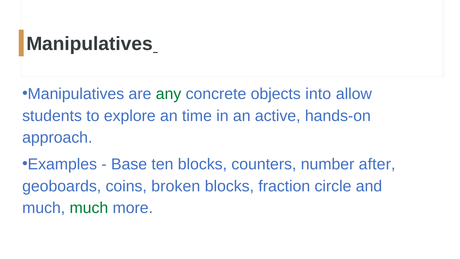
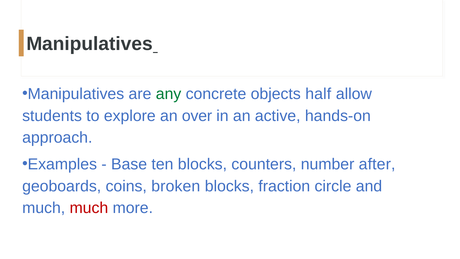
into: into -> half
time: time -> over
much at (89, 208) colour: green -> red
